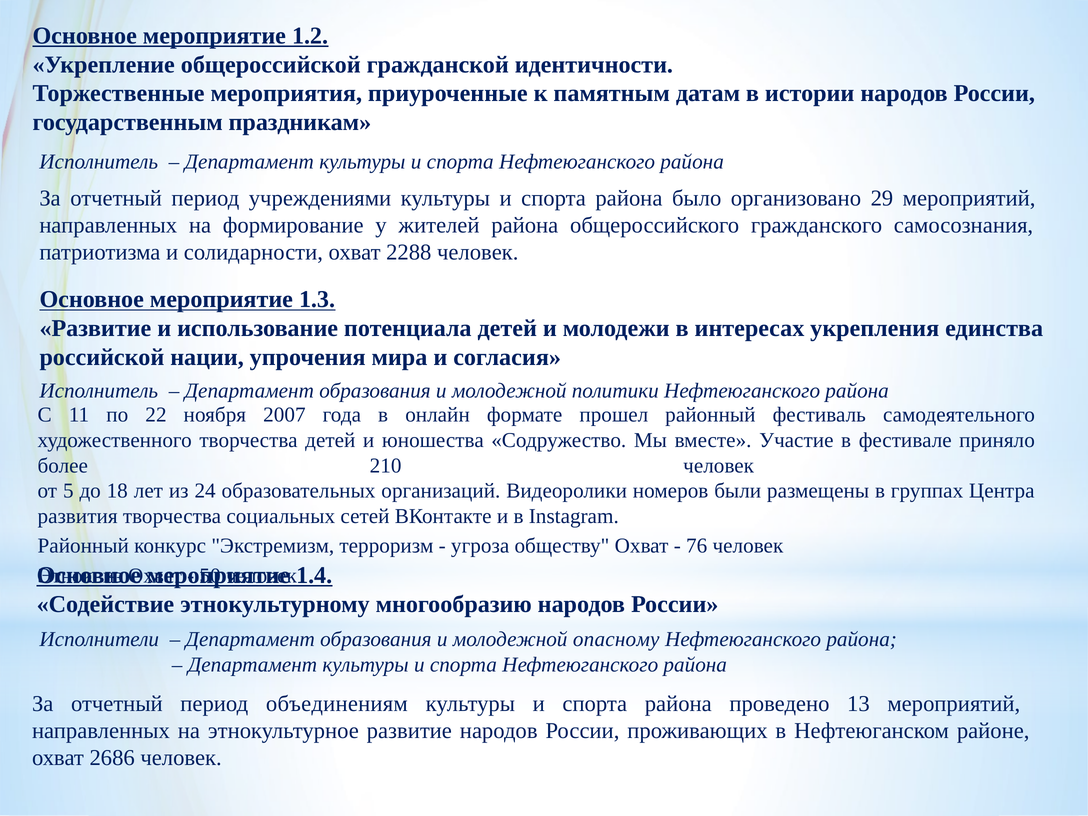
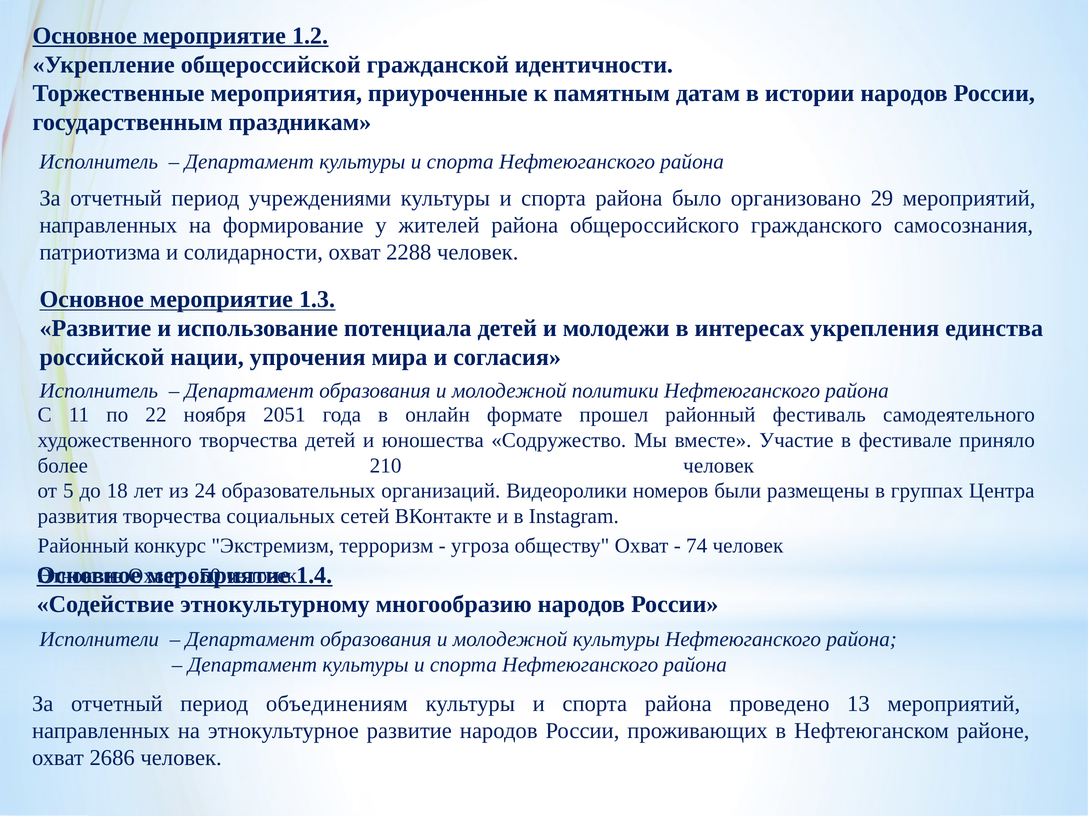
2007: 2007 -> 2051
76: 76 -> 74
молодежной опасному: опасному -> культуры
